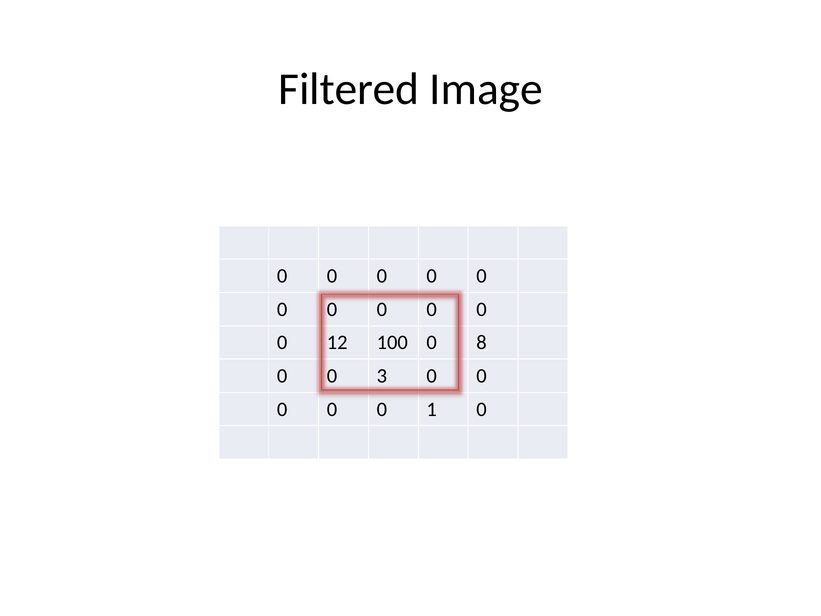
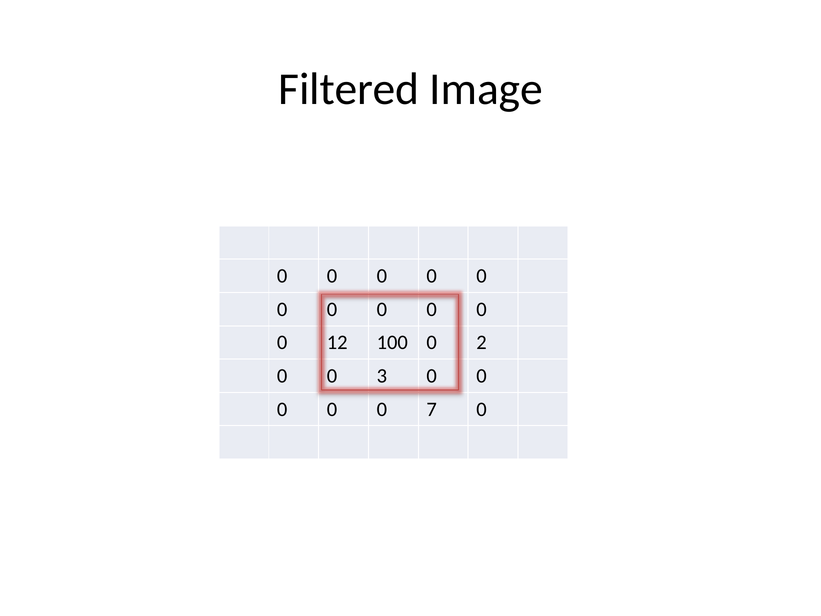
8: 8 -> 2
1: 1 -> 7
